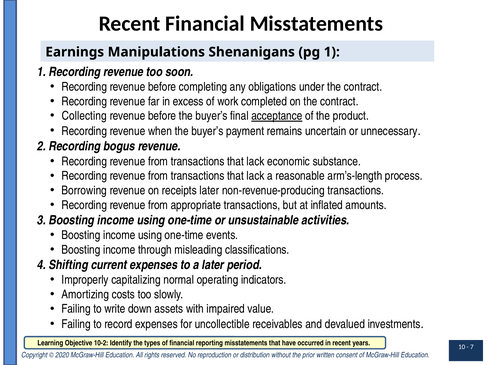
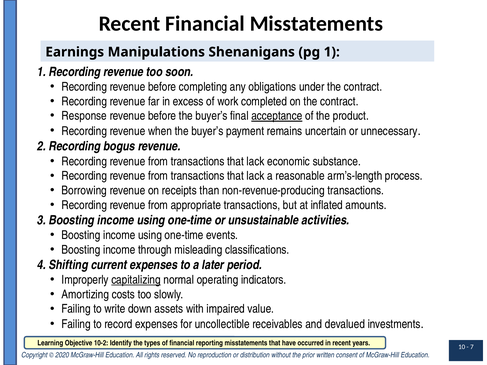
Collecting: Collecting -> Response
receipts later: later -> than
capitalizing underline: none -> present
